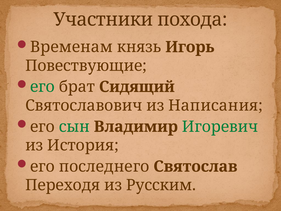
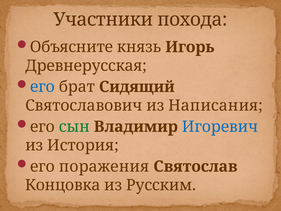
Временам: Временам -> Объясните
Повествующие: Повествующие -> Древнерусская
его at (42, 87) colour: green -> blue
Игоревич colour: green -> blue
последнего: последнего -> поражения
Переходя: Переходя -> Концовка
